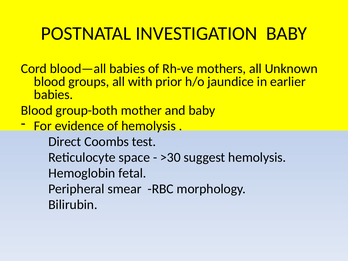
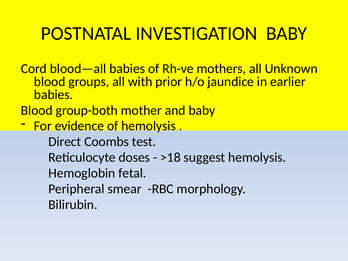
space: space -> doses
>30: >30 -> >18
